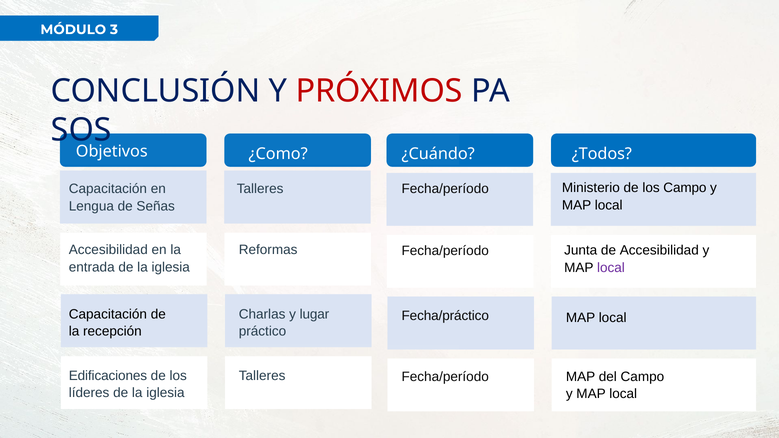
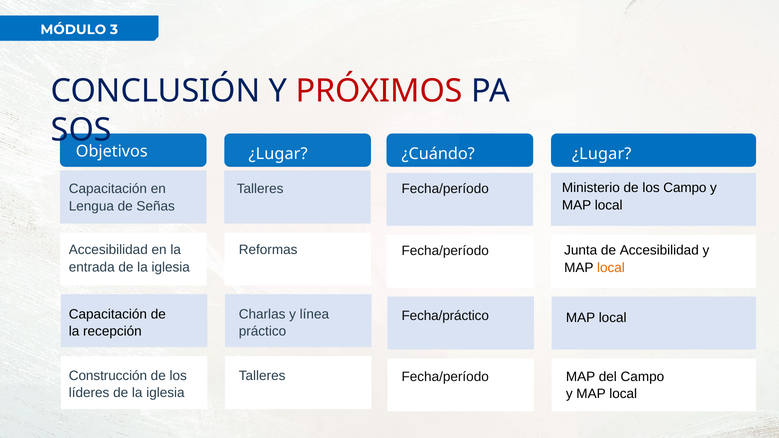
Objetivos ¿Como: ¿Como -> ¿Lugar
¿Todos at (602, 154): ¿Todos -> ¿Lugar
local at (611, 268) colour: purple -> orange
lugar: lugar -> línea
Edificaciones: Edificaciones -> Construcción
